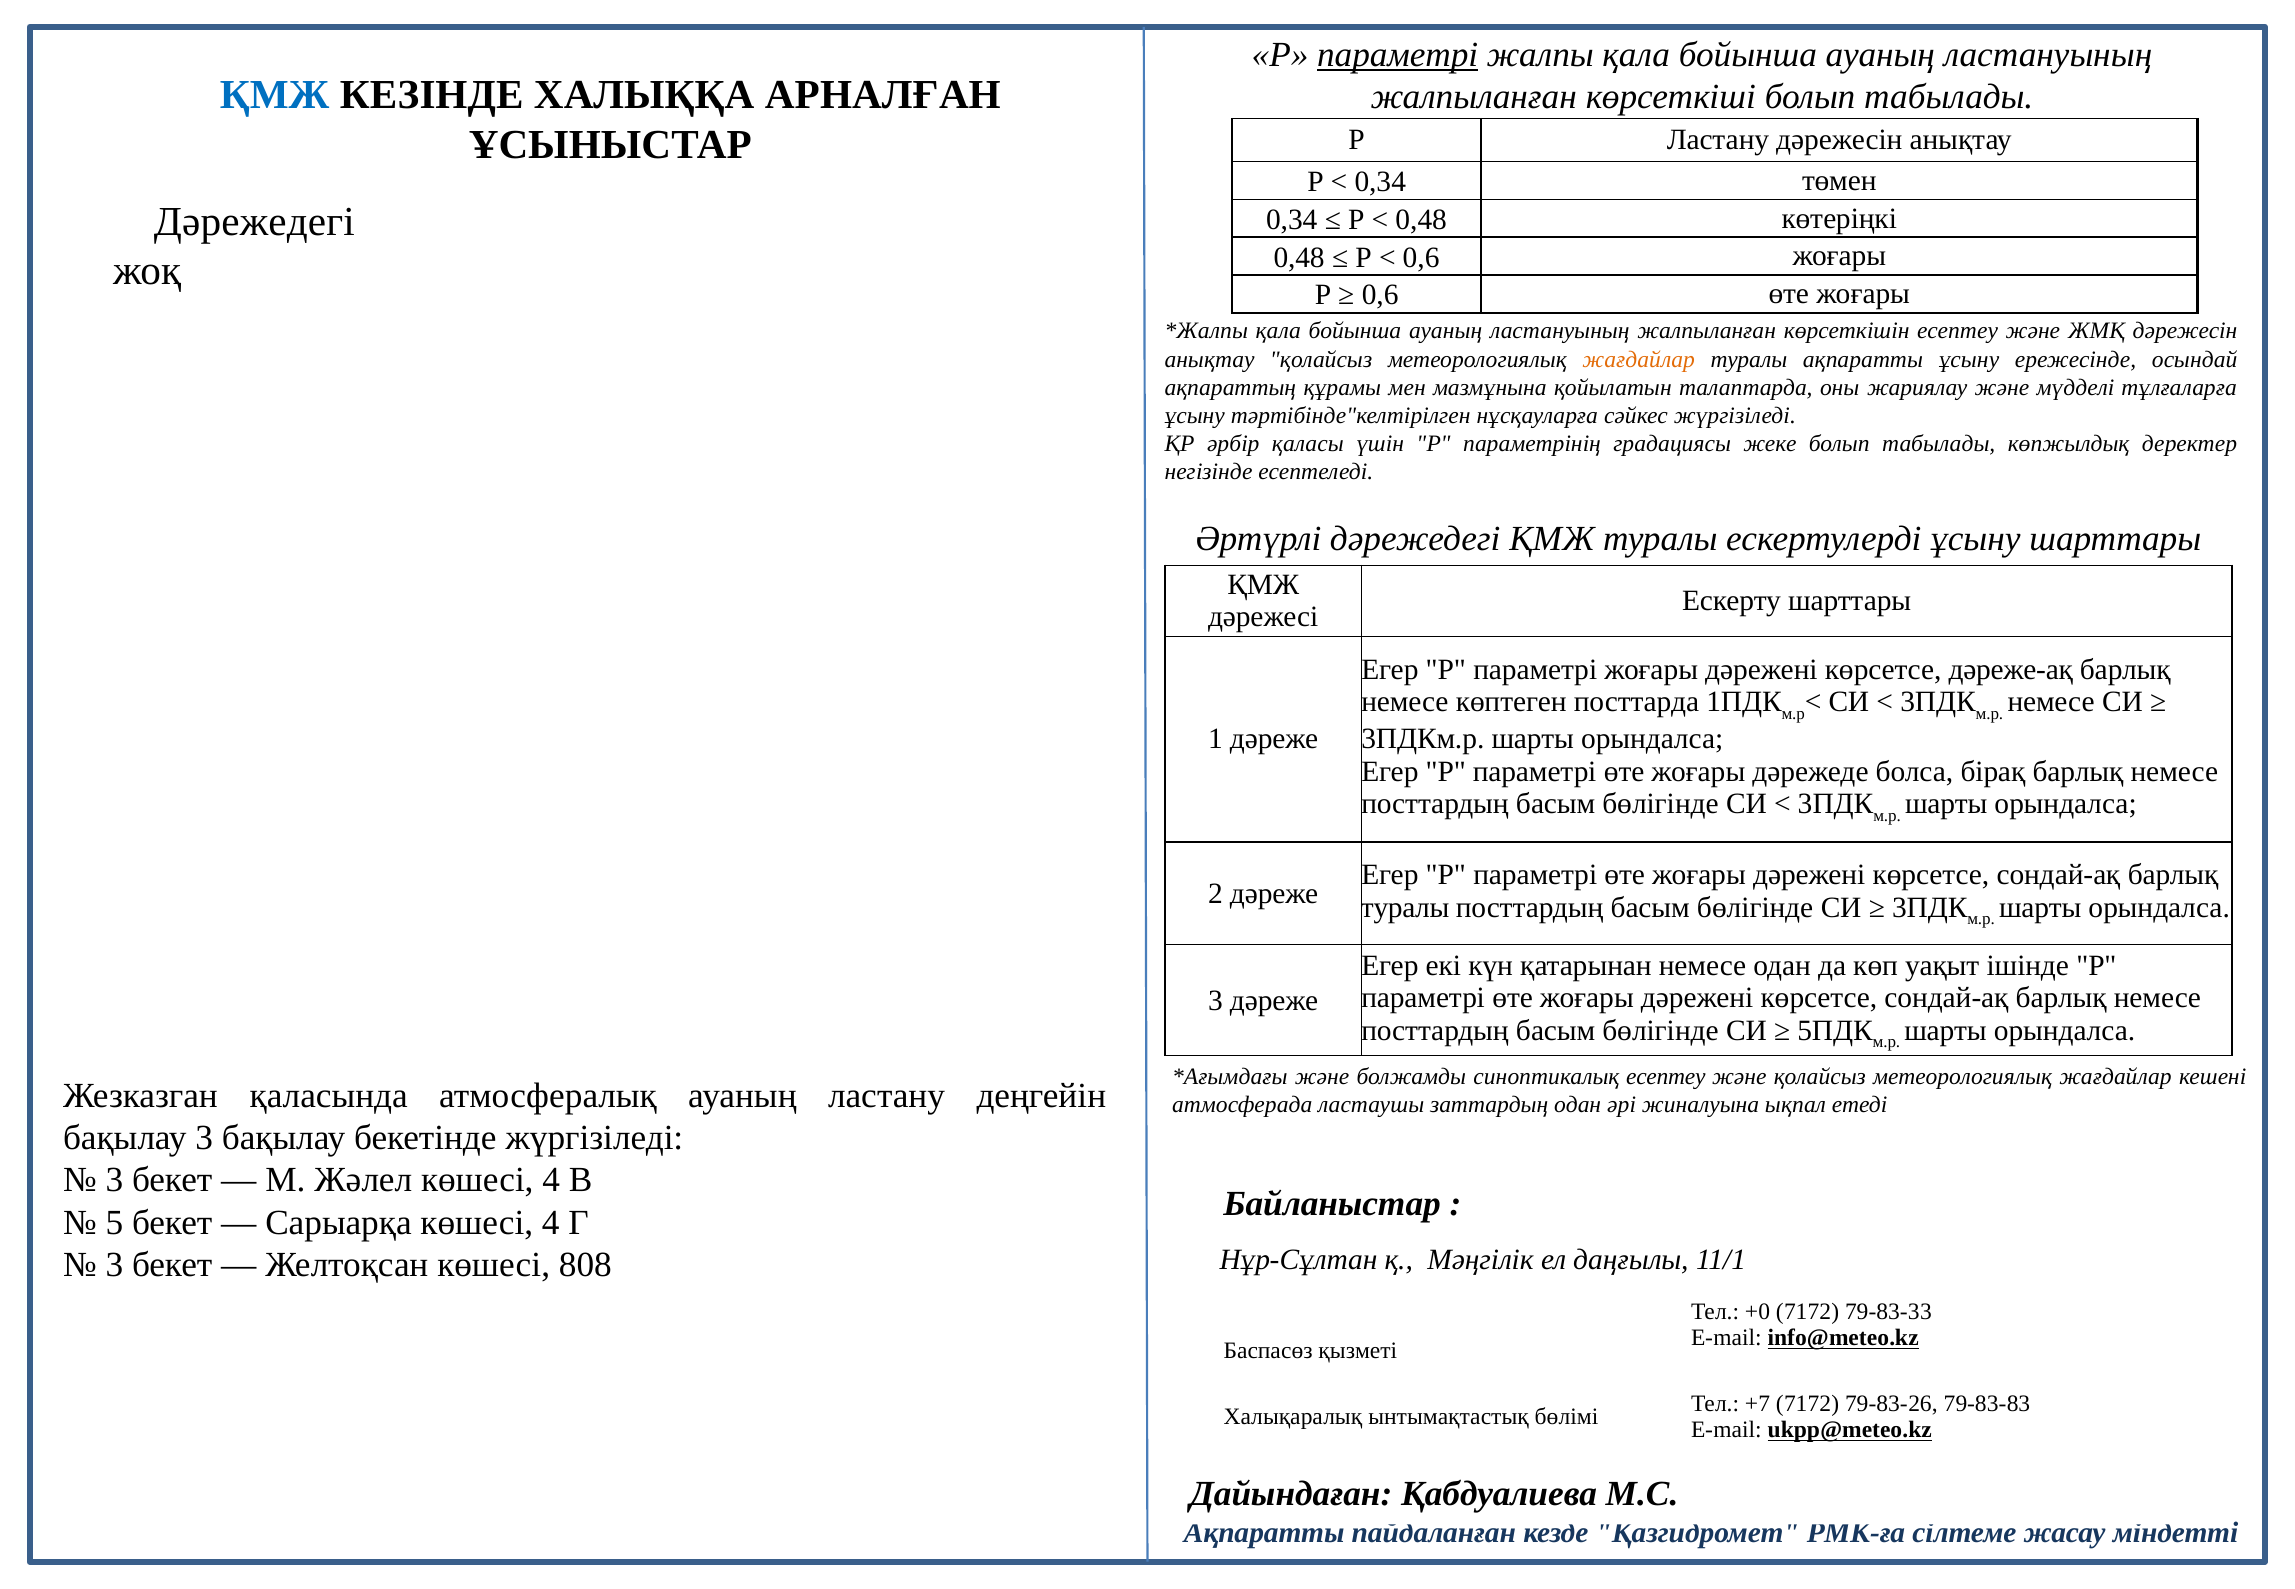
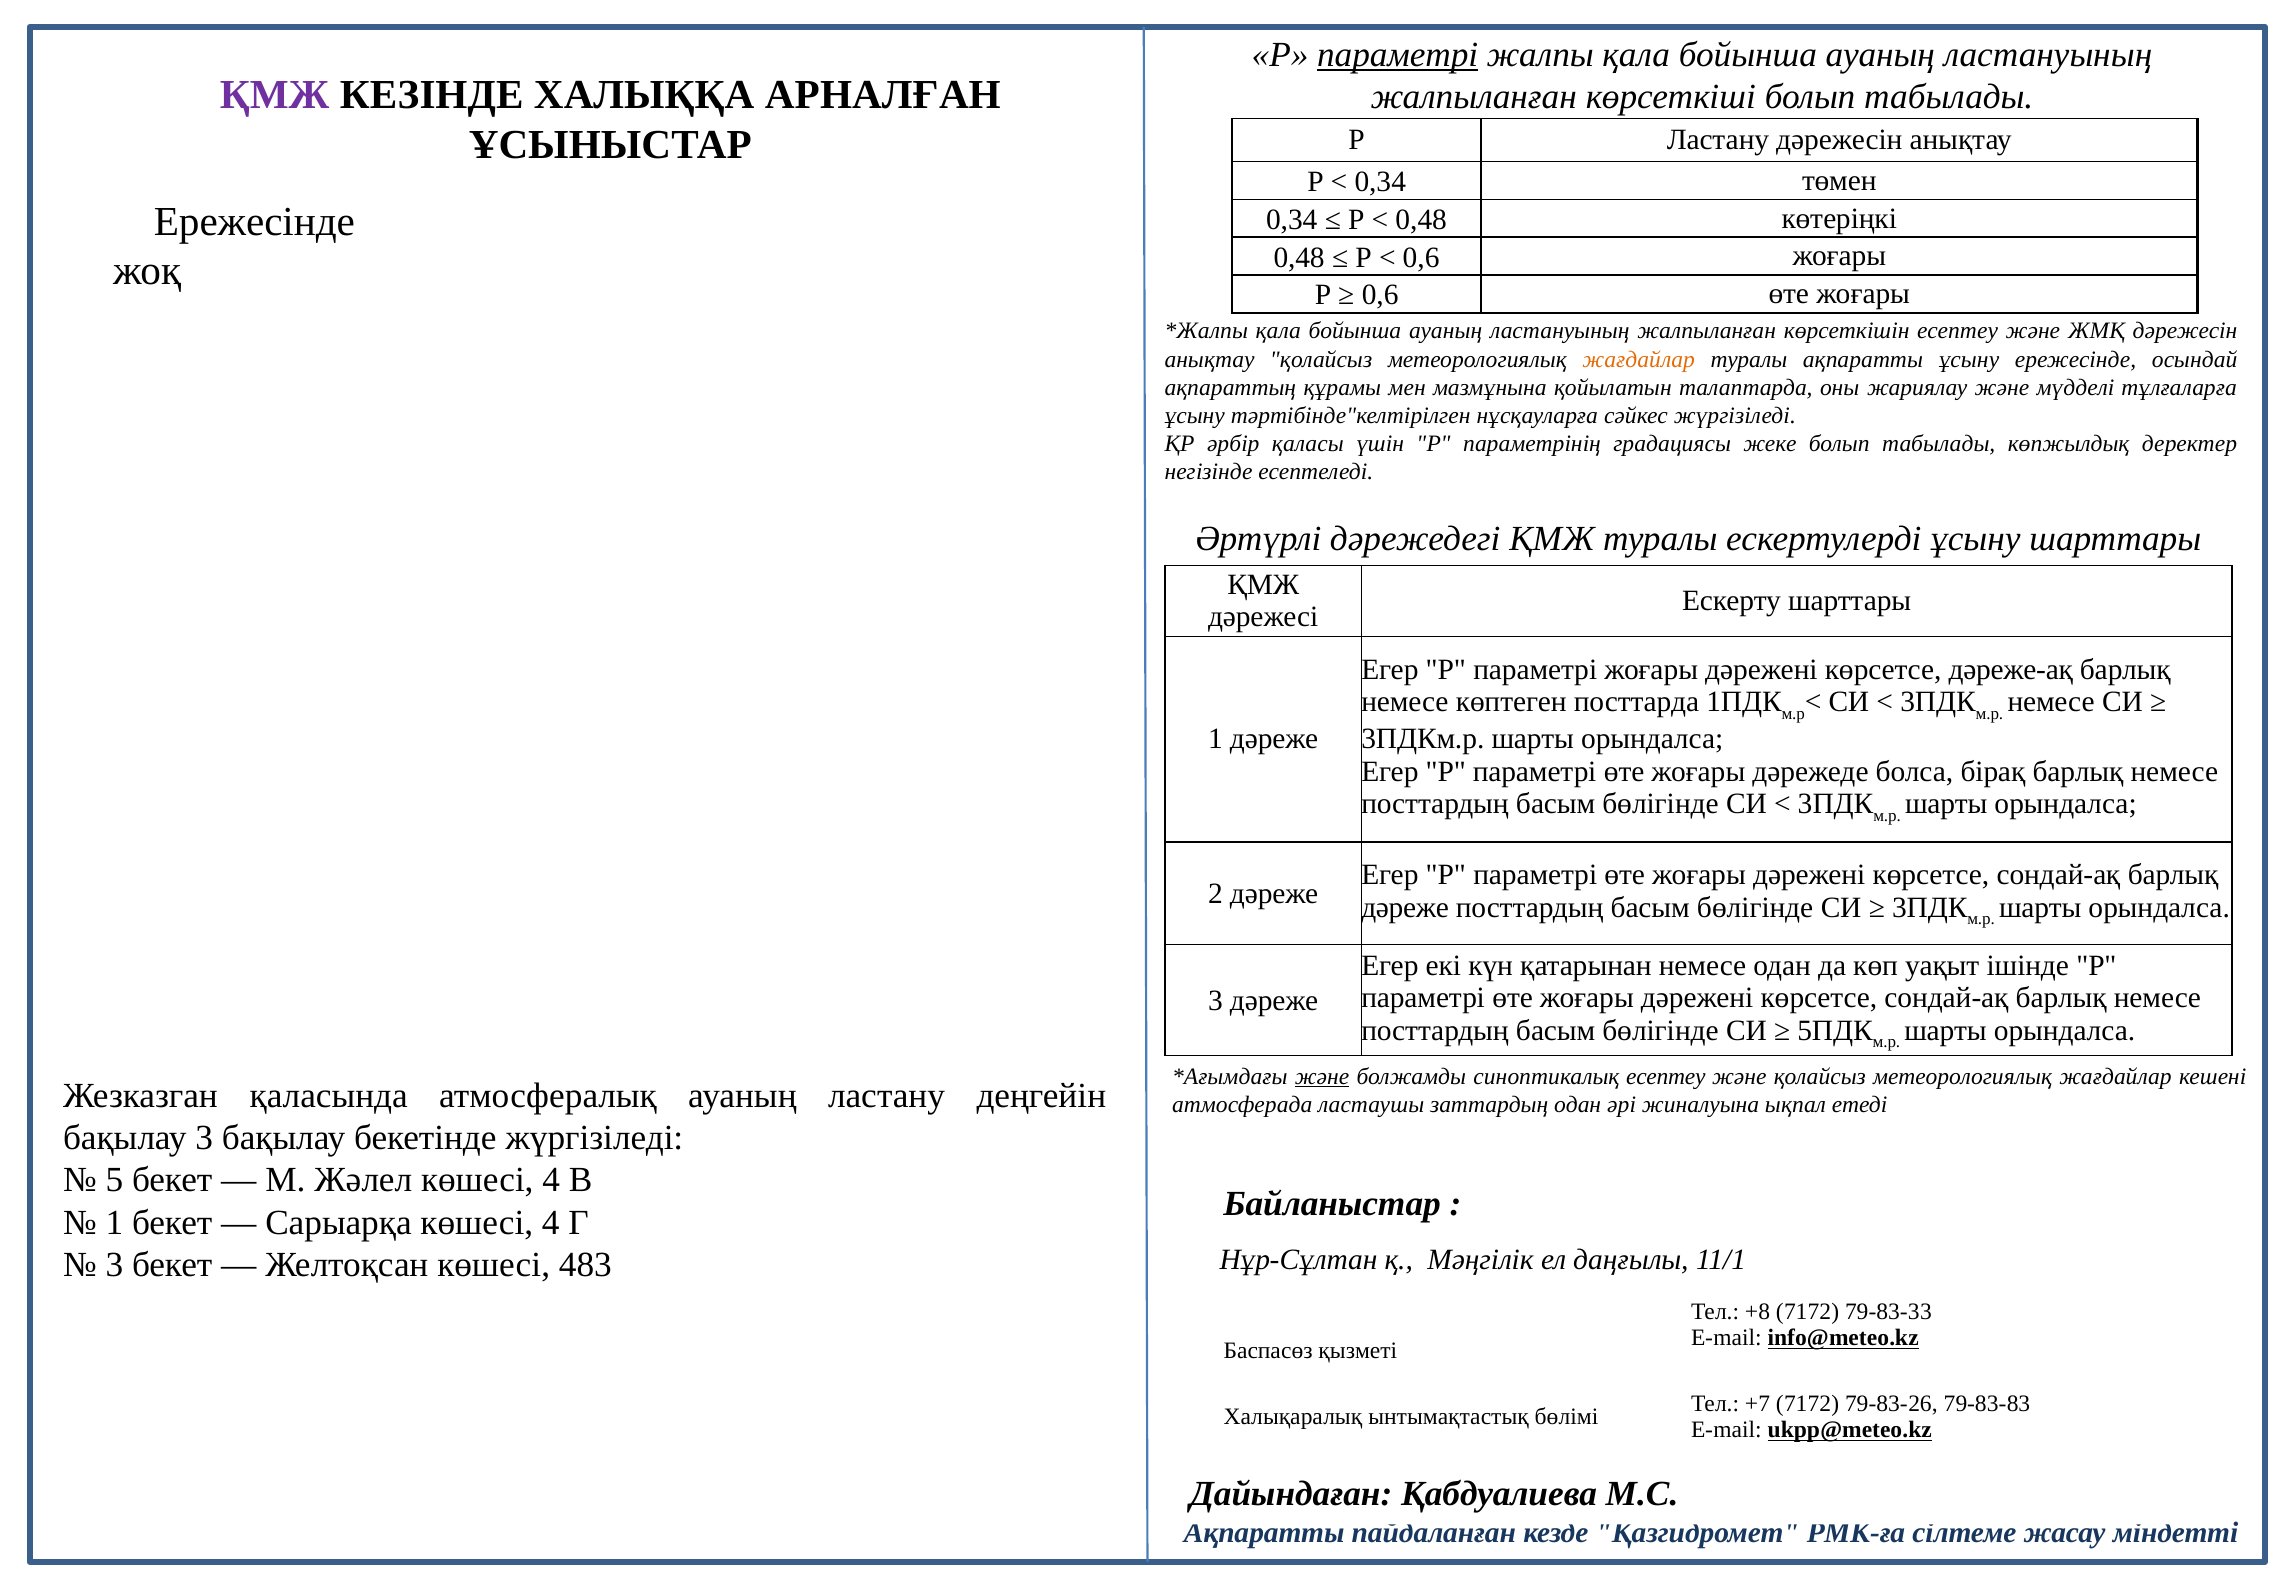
ҚМЖ at (275, 95) colour: blue -> purple
Дәрежедегі at (254, 222): Дәрежедегі -> Ережесінде
туралы at (1405, 907): туралы -> дәреже
және at (1322, 1076) underline: none -> present
3 at (114, 1180): 3 -> 5
5 at (114, 1222): 5 -> 1
808: 808 -> 483
+0: +0 -> +8
